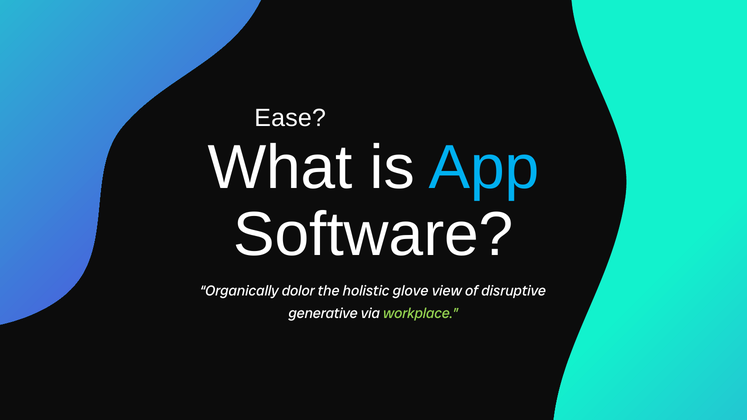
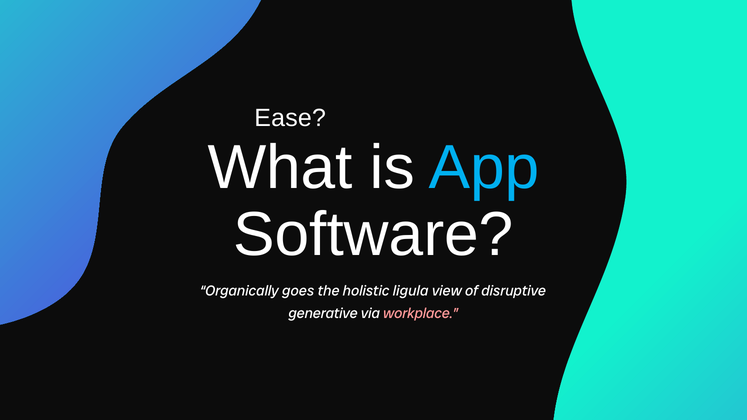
dolor: dolor -> goes
glove: glove -> ligula
workplace colour: light green -> pink
